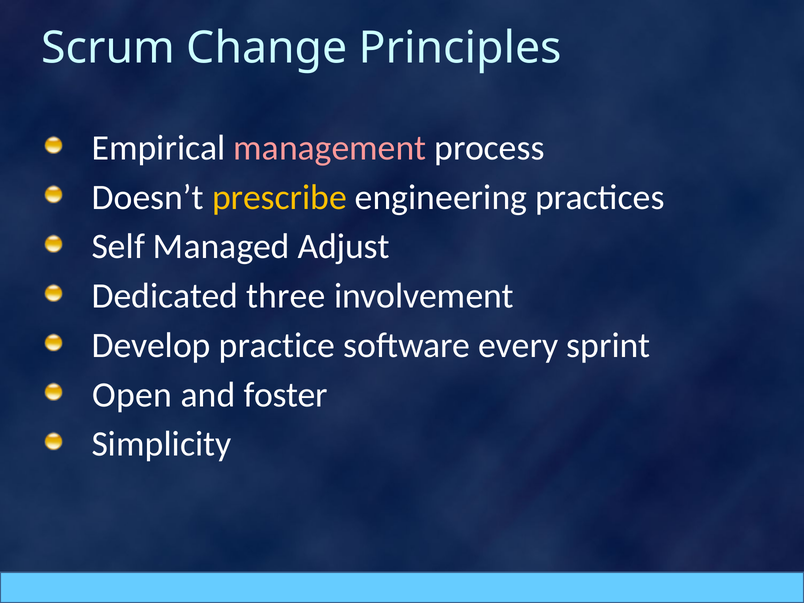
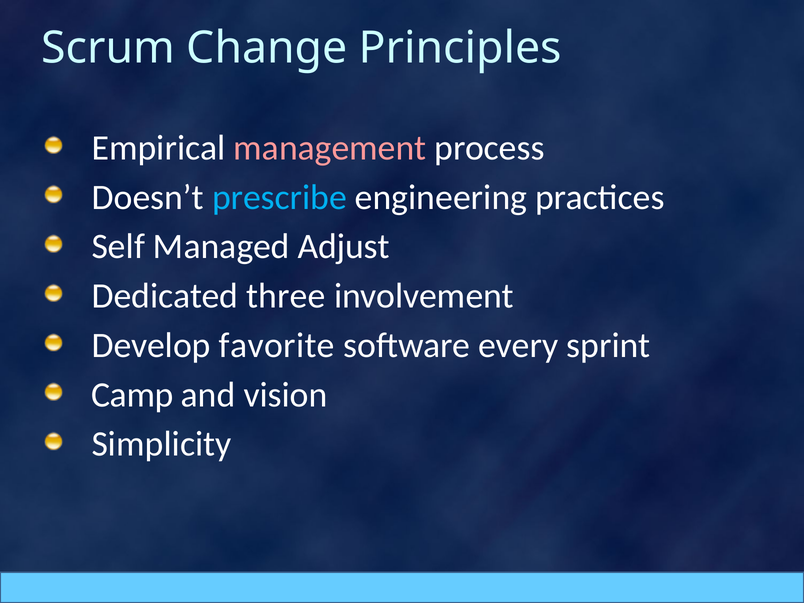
prescribe colour: yellow -> light blue
practice: practice -> favorite
Open: Open -> Camp
foster: foster -> vision
